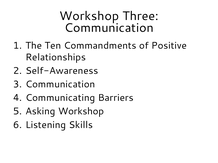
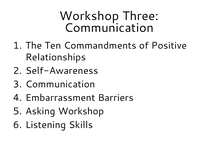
Communicating: Communicating -> Embarrassment
